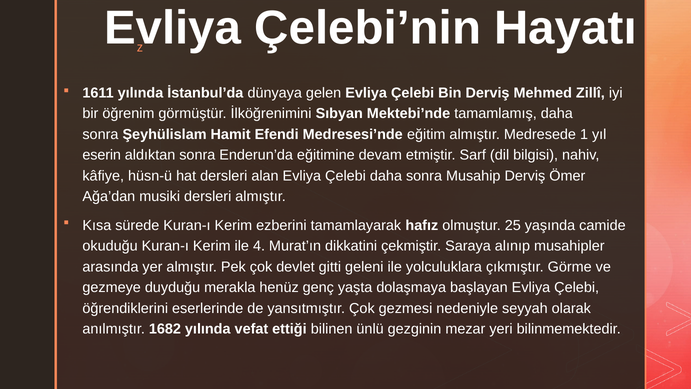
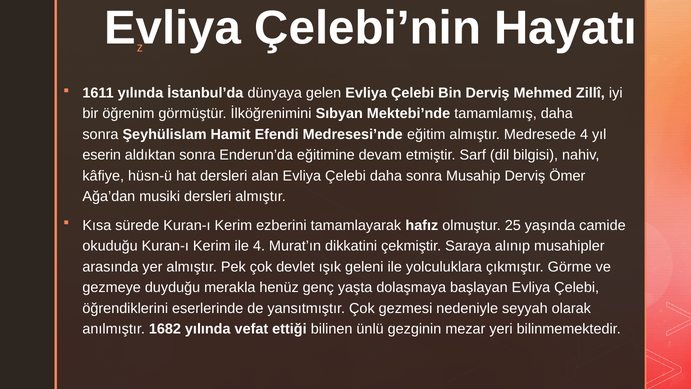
Medresede 1: 1 -> 4
gitti: gitti -> ışık
